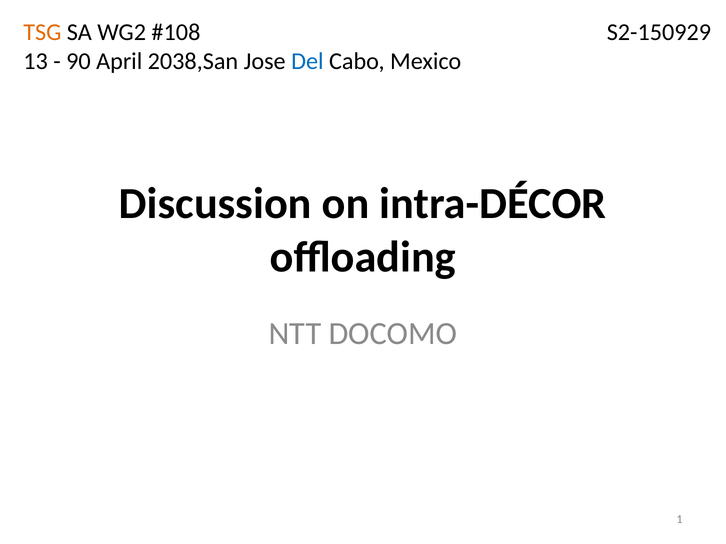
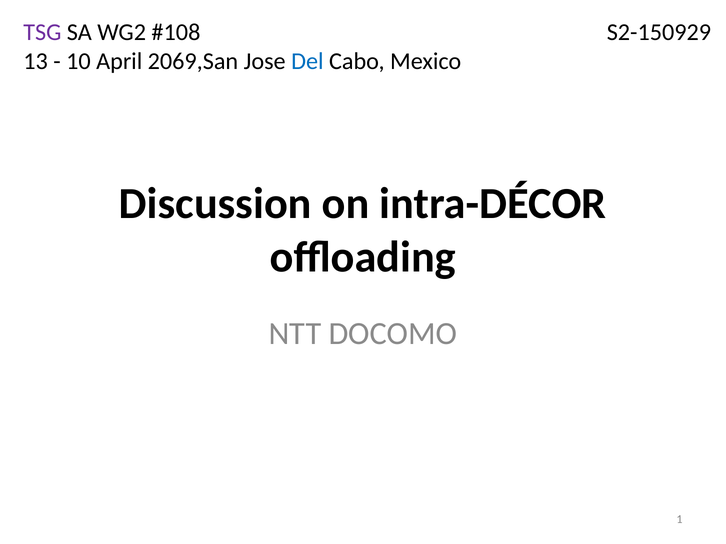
TSG colour: orange -> purple
90: 90 -> 10
2038,San: 2038,San -> 2069,San
